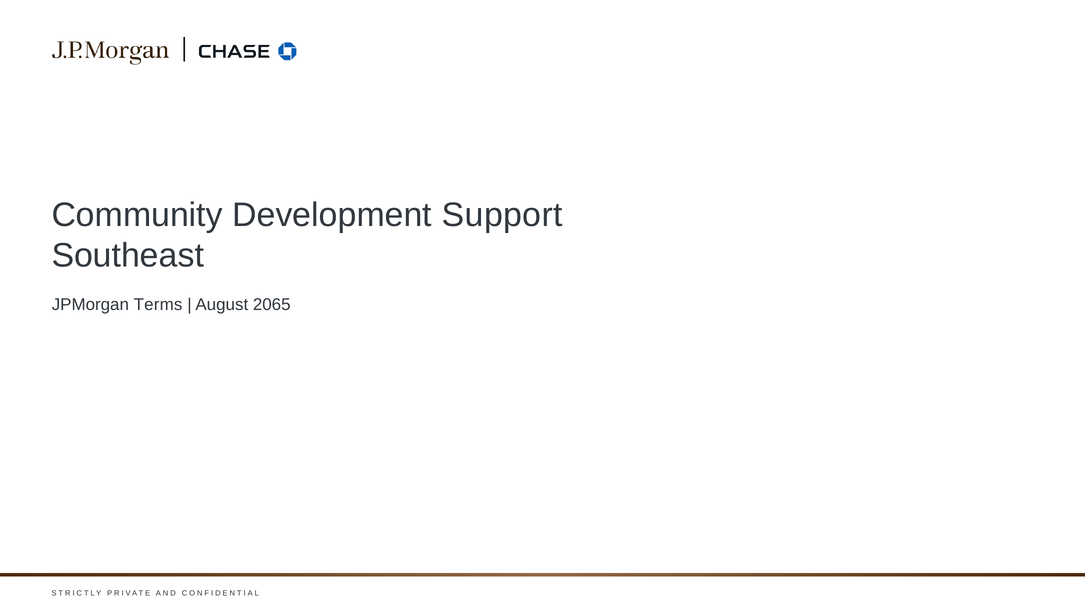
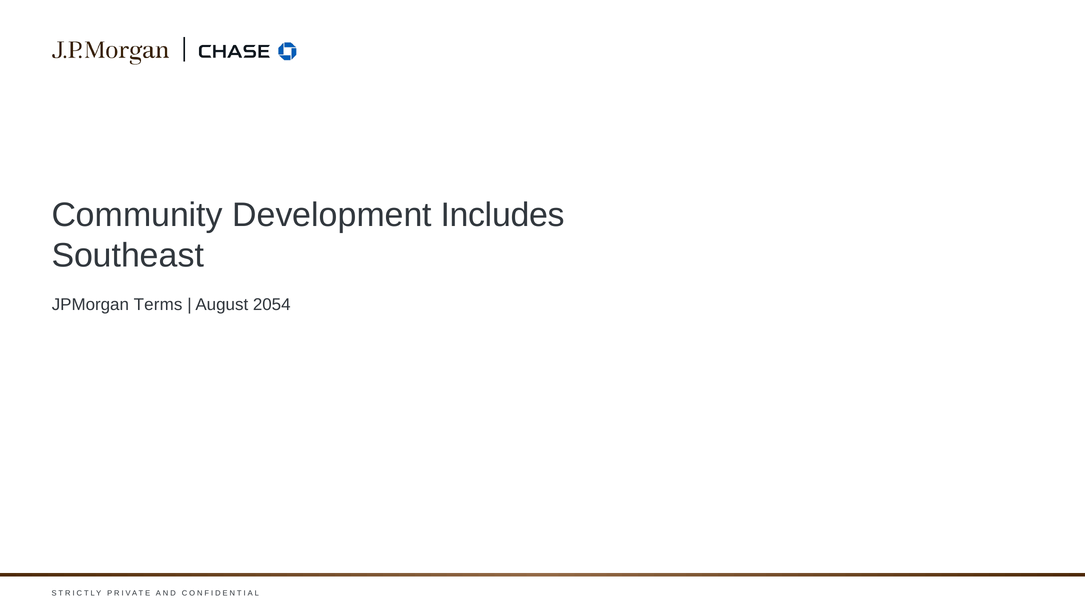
Support: Support -> Includes
2065: 2065 -> 2054
